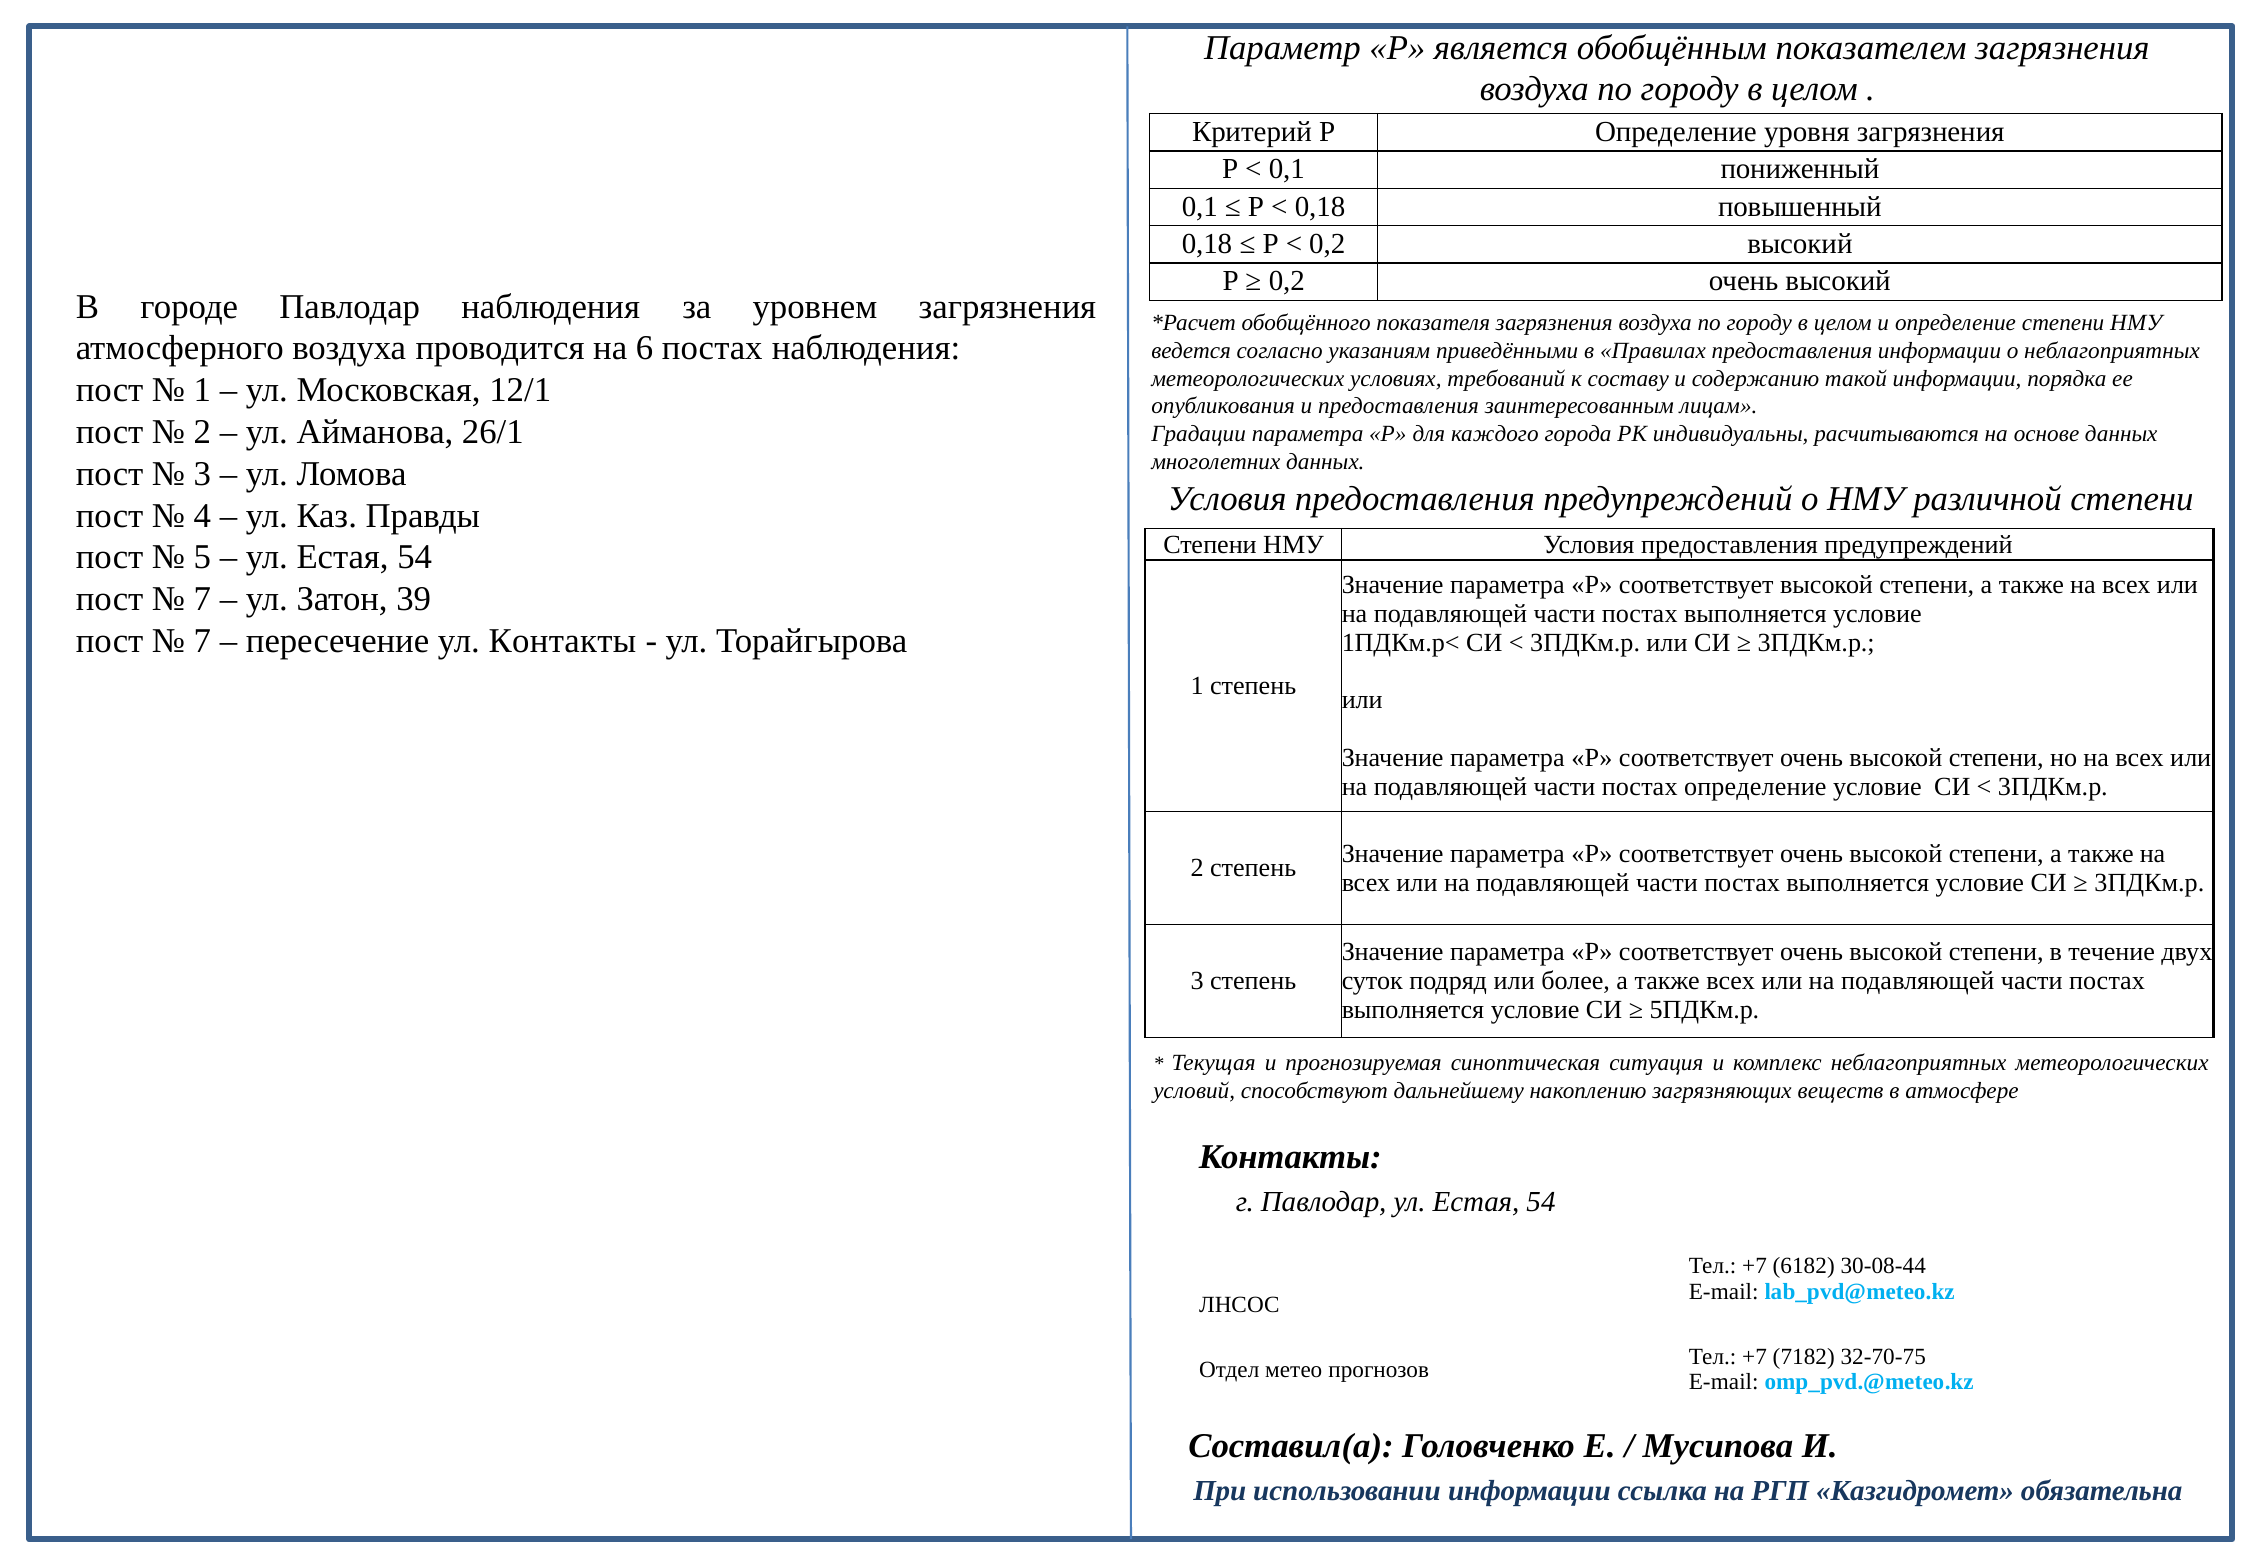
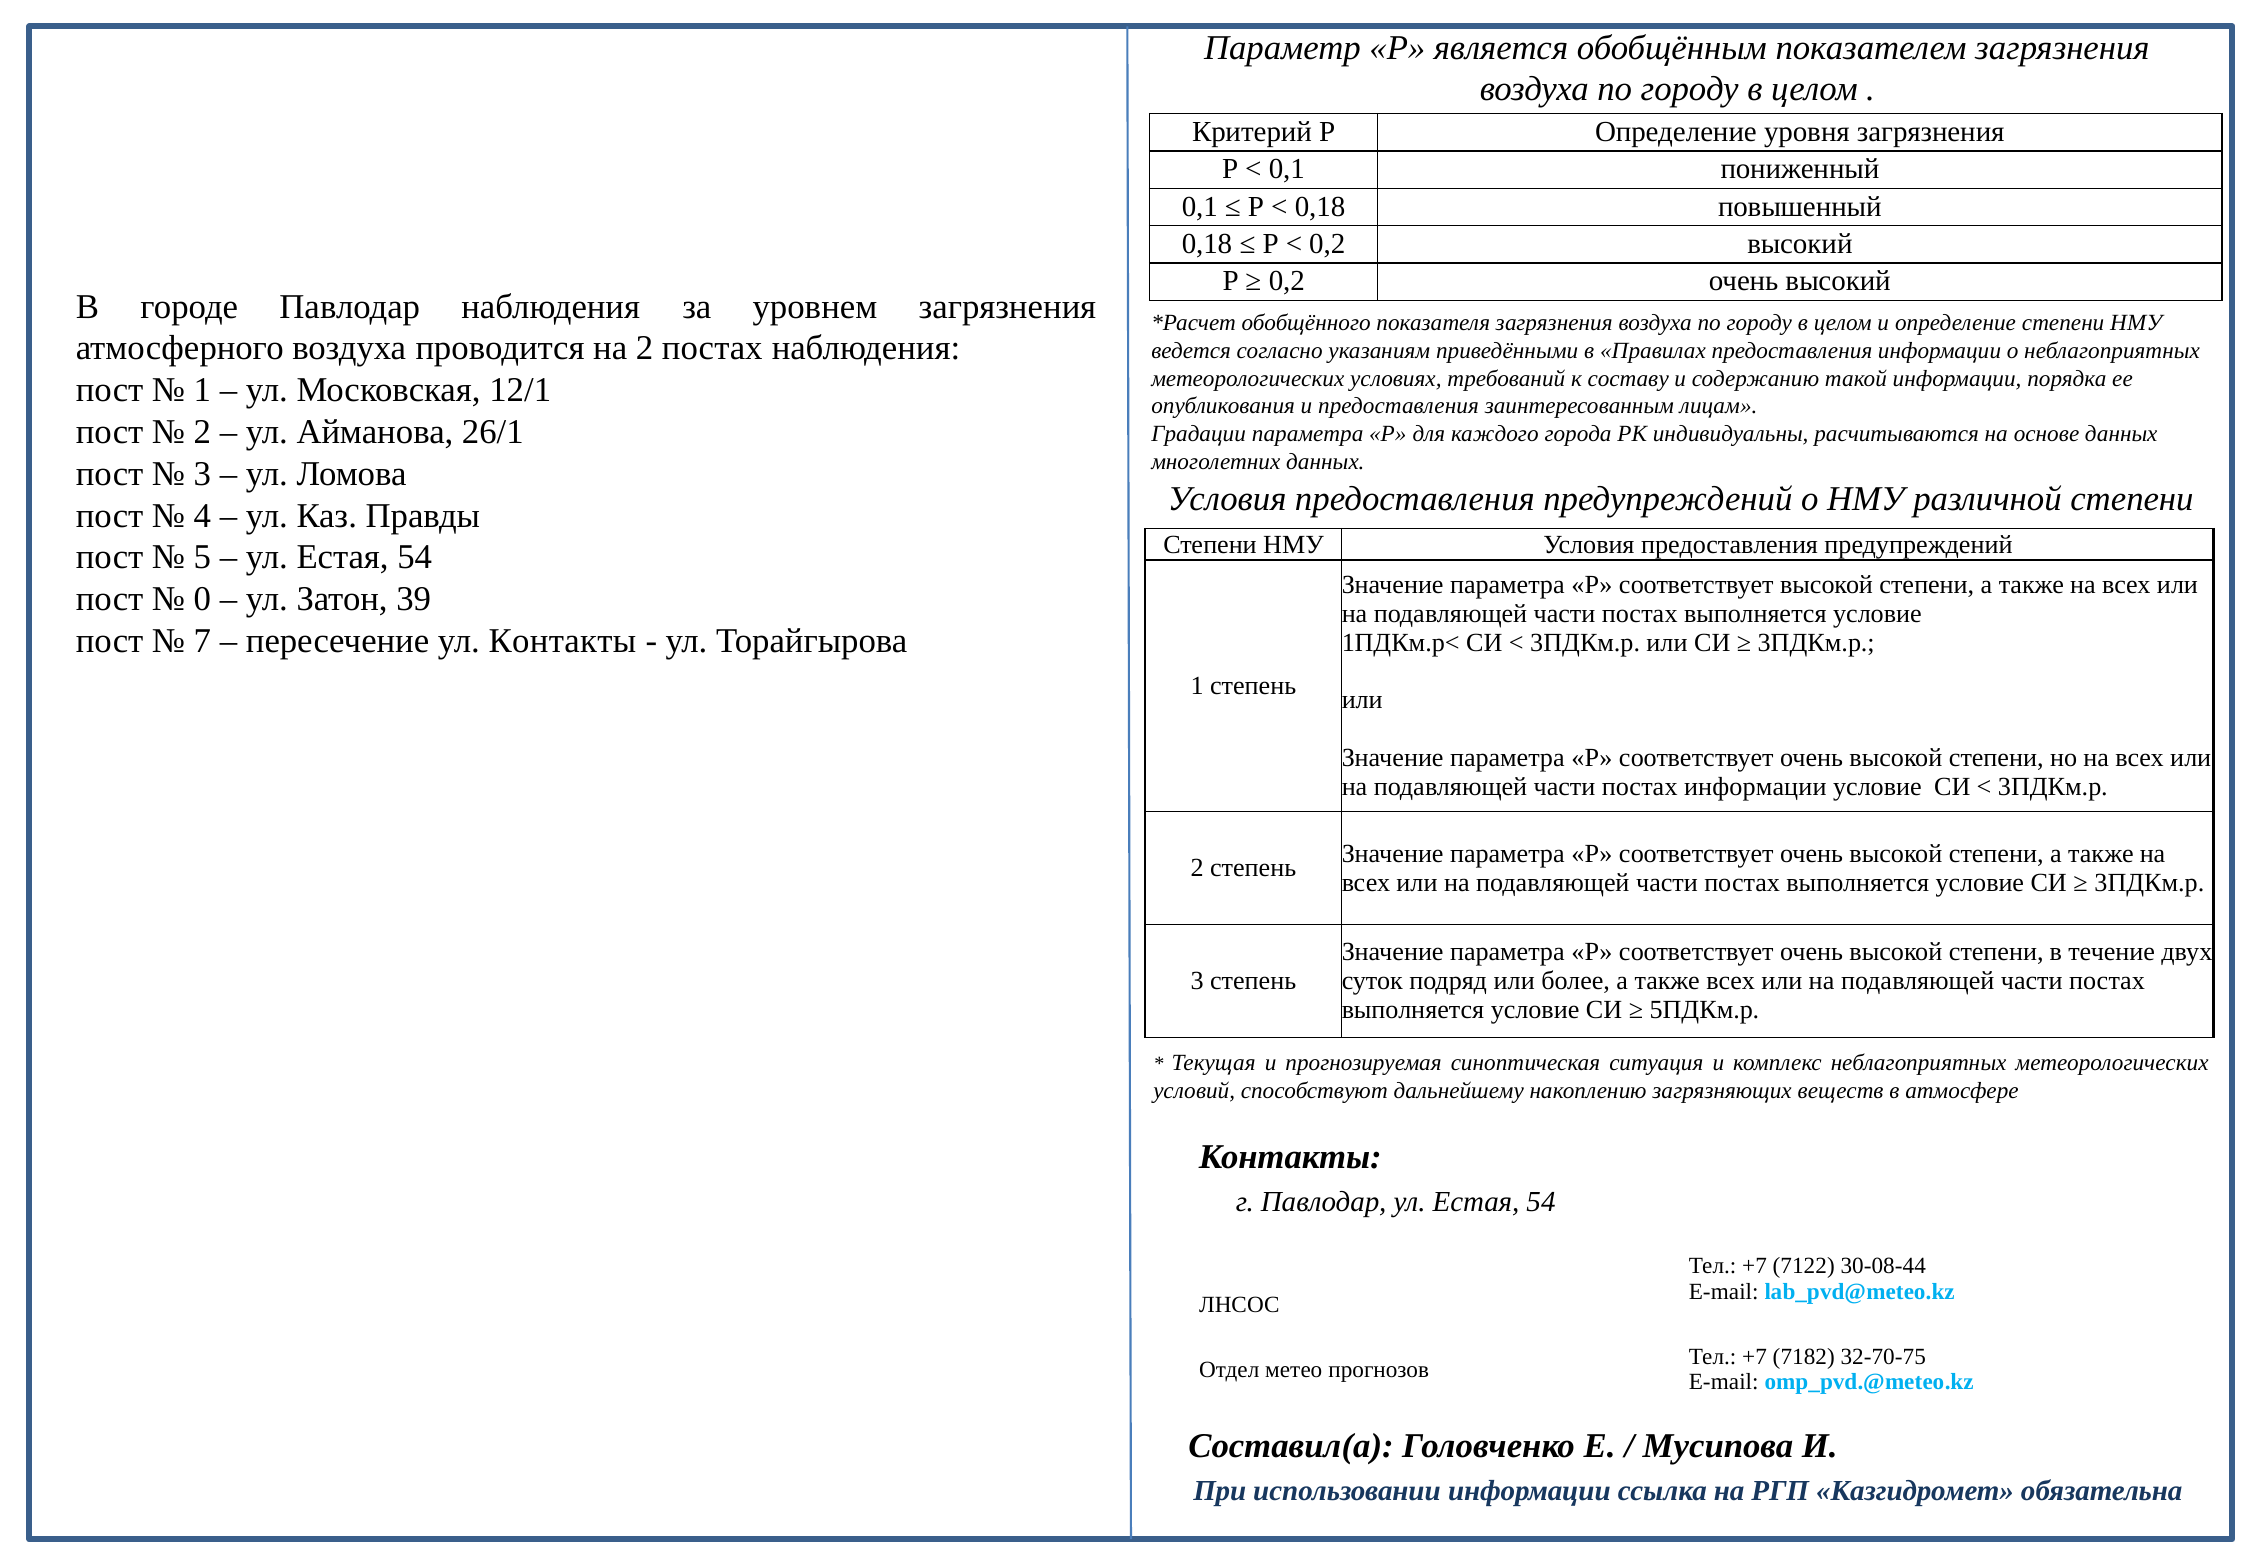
на 6: 6 -> 2
7 at (202, 599): 7 -> 0
постах определение: определение -> информации
6182: 6182 -> 7122
